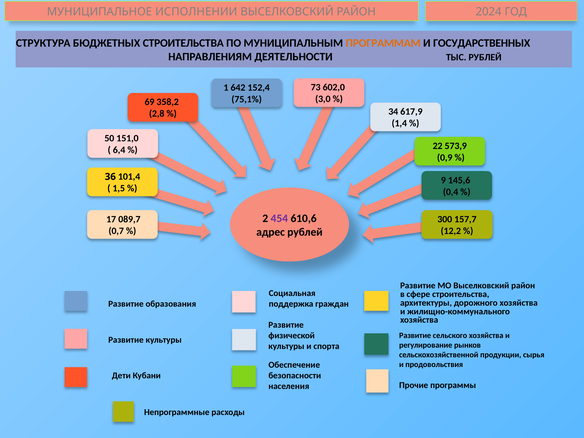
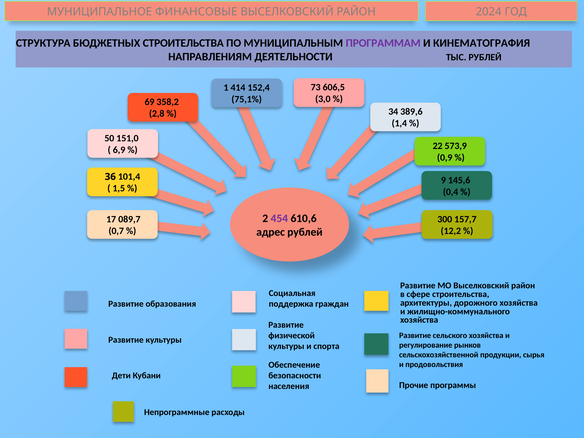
ИСПОЛНЕНИИ: ИСПОЛНЕНИИ -> ФИНАНСОВЫЕ
ПРОГРАММАМ colour: orange -> purple
ГОСУДАРСТВЕННЫХ: ГОСУДАРСТВЕННЫХ -> КИНЕМАТОГРАФИЯ
602,0: 602,0 -> 606,5
642: 642 -> 414
617,9: 617,9 -> 389,6
6,4: 6,4 -> 6,9
